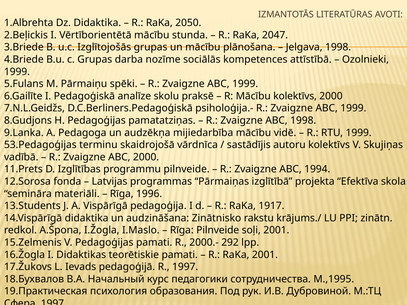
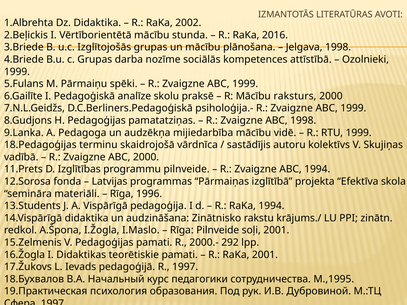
2050: 2050 -> 2002
2047: 2047 -> 2016
Mācību kolektīvs: kolektīvs -> raksturs
53.Pedagoģijas: 53.Pedagoģijas -> 18.Pedagoģijas
RaKa 1917: 1917 -> 1994
